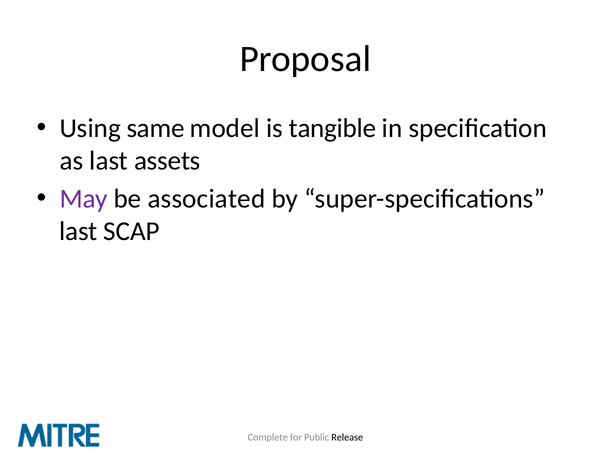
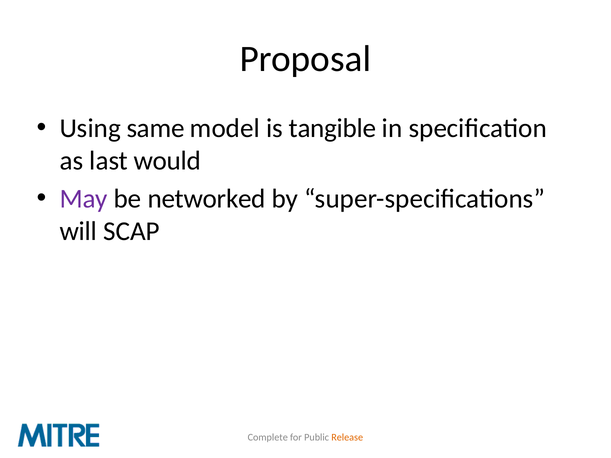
assets: assets -> would
associated: associated -> networked
last at (78, 231): last -> will
Release colour: black -> orange
